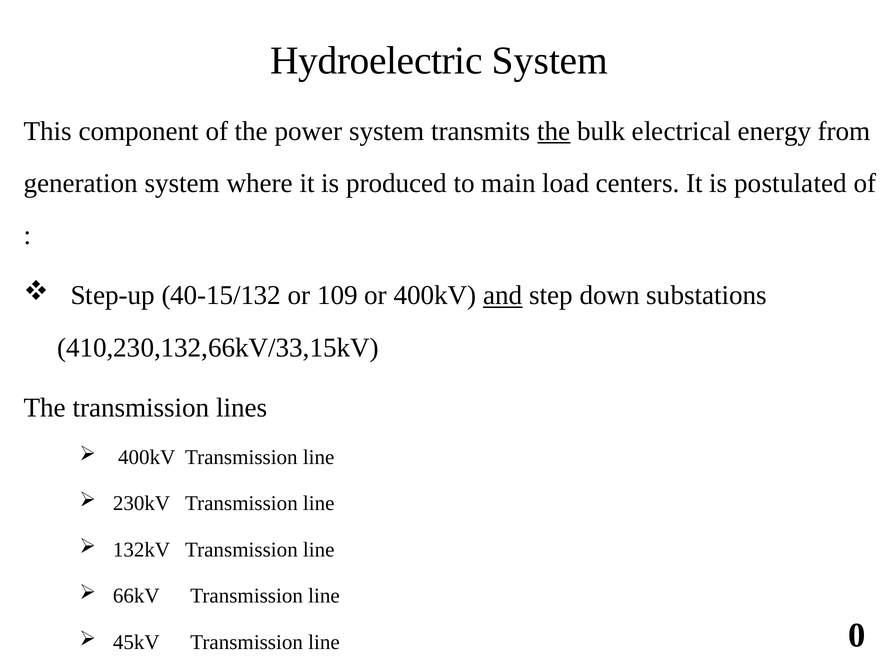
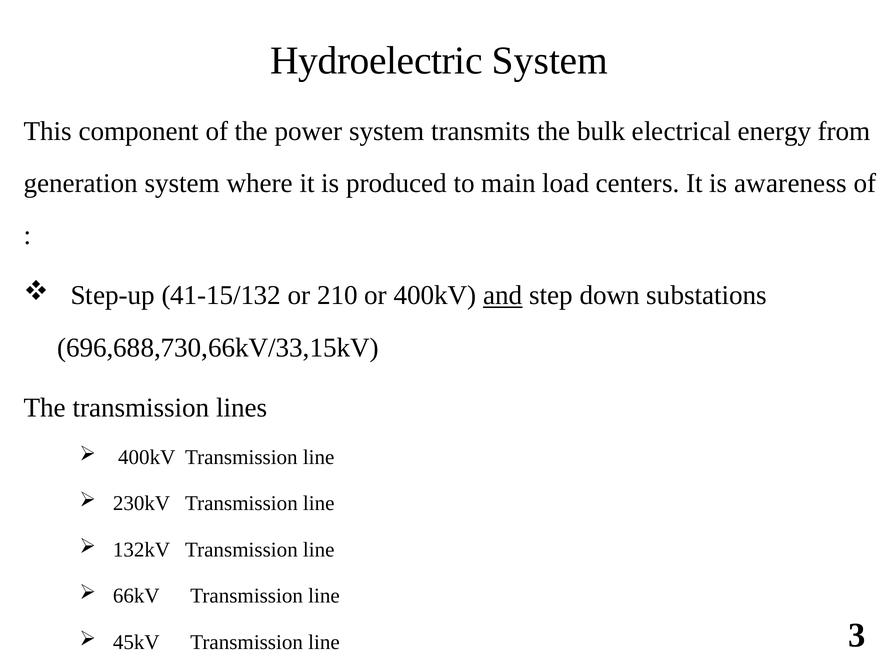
the at (554, 131) underline: present -> none
postulated: postulated -> awareness
40-15/132: 40-15/132 -> 41-15/132
109: 109 -> 210
410,230,132,66kV/33,15kV: 410,230,132,66kV/33,15kV -> 696,688,730,66kV/33,15kV
0: 0 -> 3
